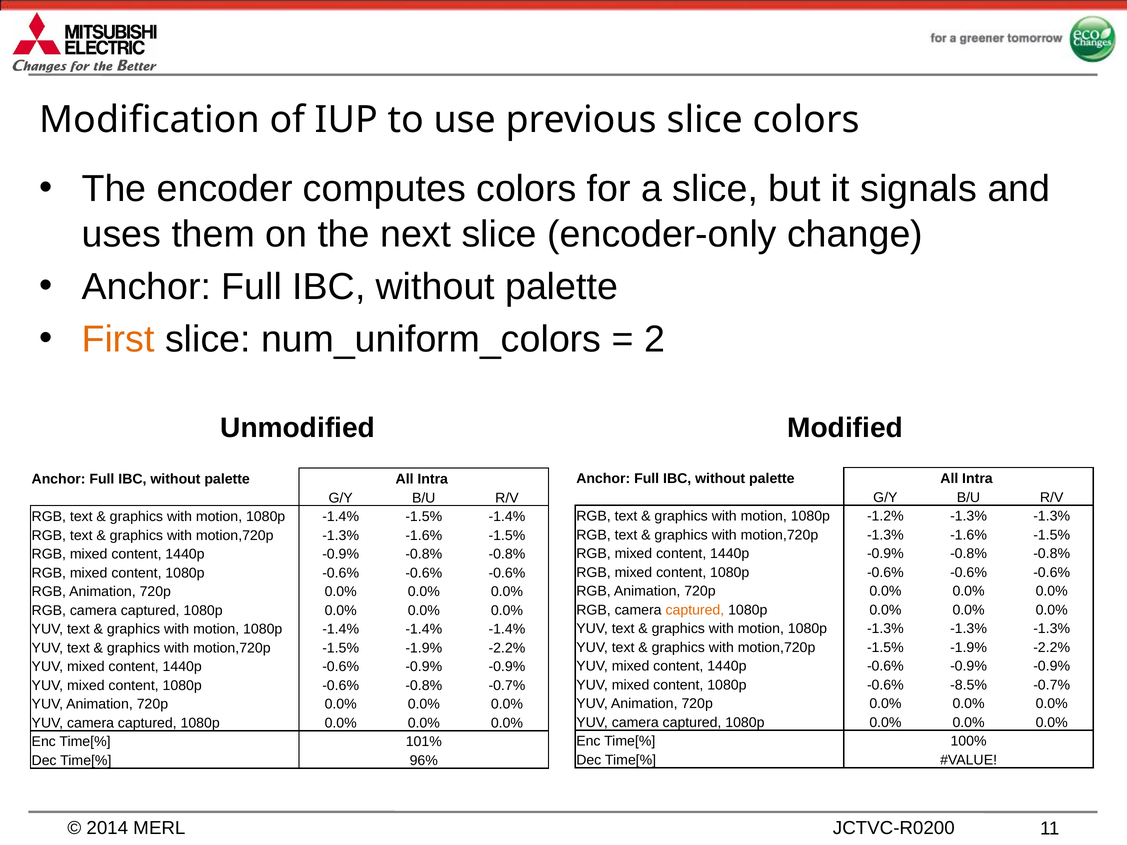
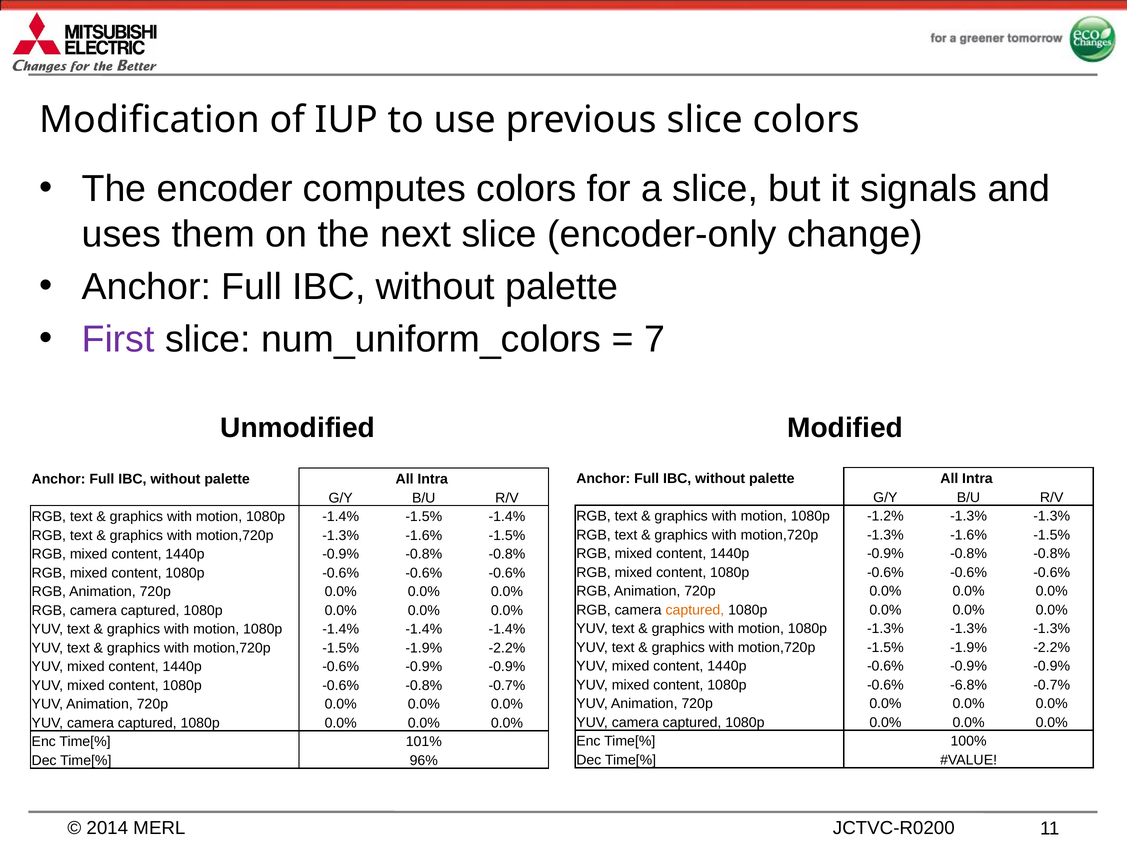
First colour: orange -> purple
2: 2 -> 7
-8.5%: -8.5% -> -6.8%
